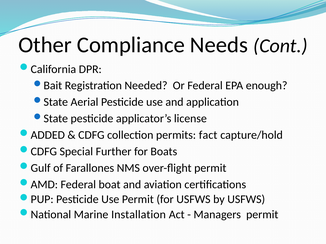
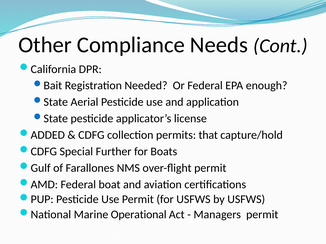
fact: fact -> that
Installation: Installation -> Operational
